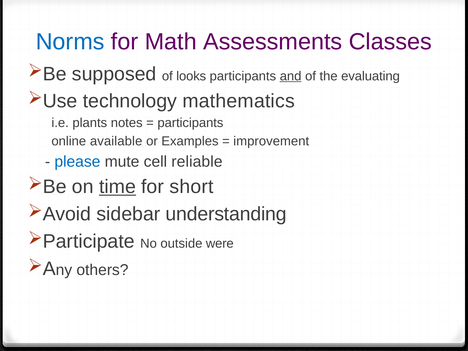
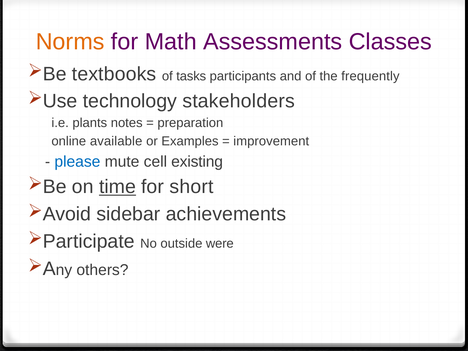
Norms colour: blue -> orange
supposed: supposed -> textbooks
looks: looks -> tasks
and underline: present -> none
evaluating: evaluating -> frequently
mathematics: mathematics -> stakeholders
participants at (190, 123): participants -> preparation
reliable: reliable -> existing
understanding: understanding -> achievements
